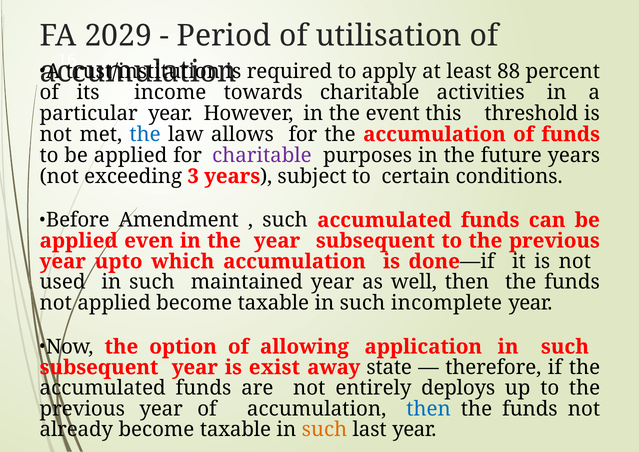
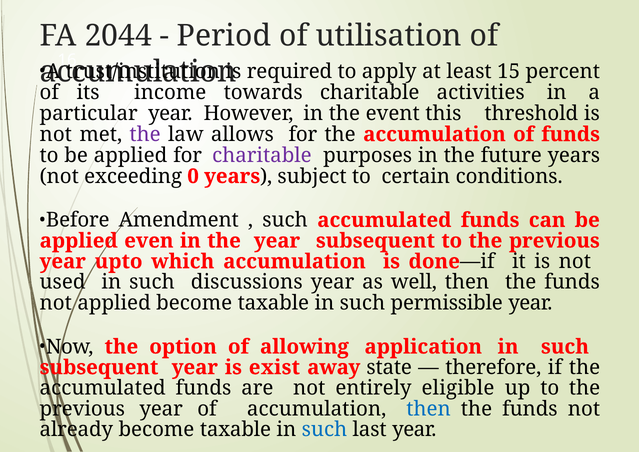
2029: 2029 -> 2044
88: 88 -> 15
the at (145, 134) colour: blue -> purple
3: 3 -> 0
maintained: maintained -> discussions
incomplete: incomplete -> permissible
deploys: deploys -> eligible
such at (324, 429) colour: orange -> blue
